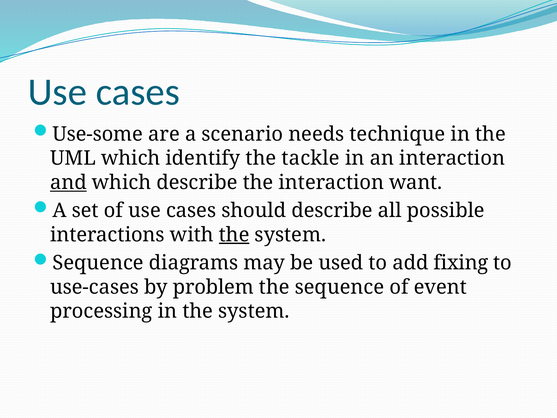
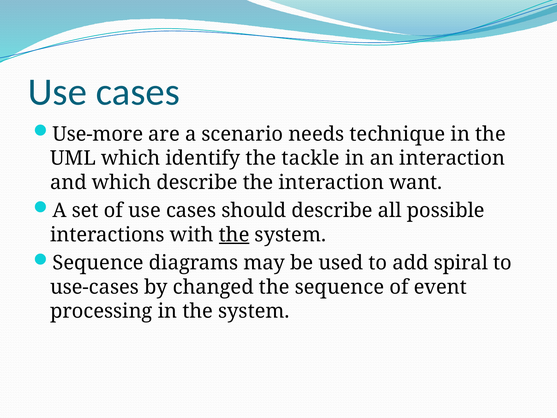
Use-some: Use-some -> Use-more
and underline: present -> none
fixing: fixing -> spiral
problem: problem -> changed
